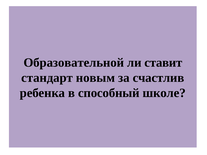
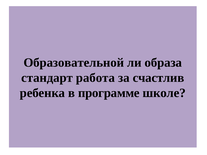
ставит: ставит -> образа
новым: новым -> работа
способный: способный -> программе
